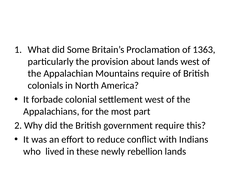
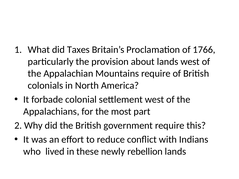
Some: Some -> Taxes
1363: 1363 -> 1766
